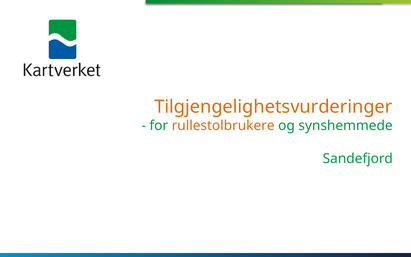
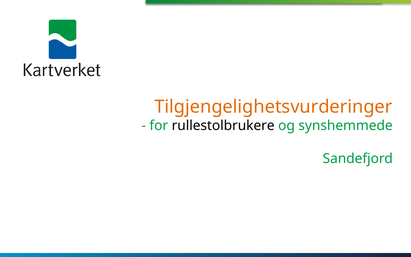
rullestolbrukere colour: orange -> black
